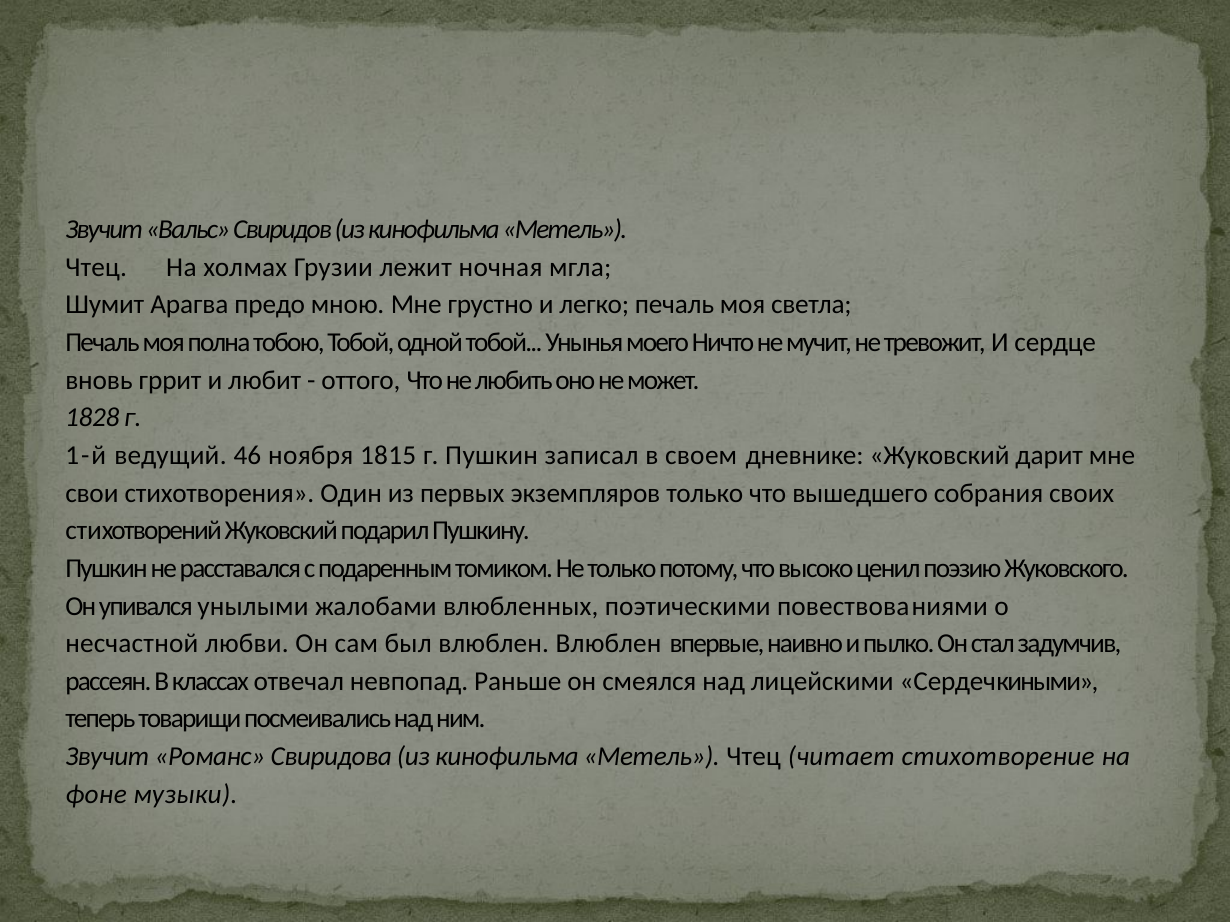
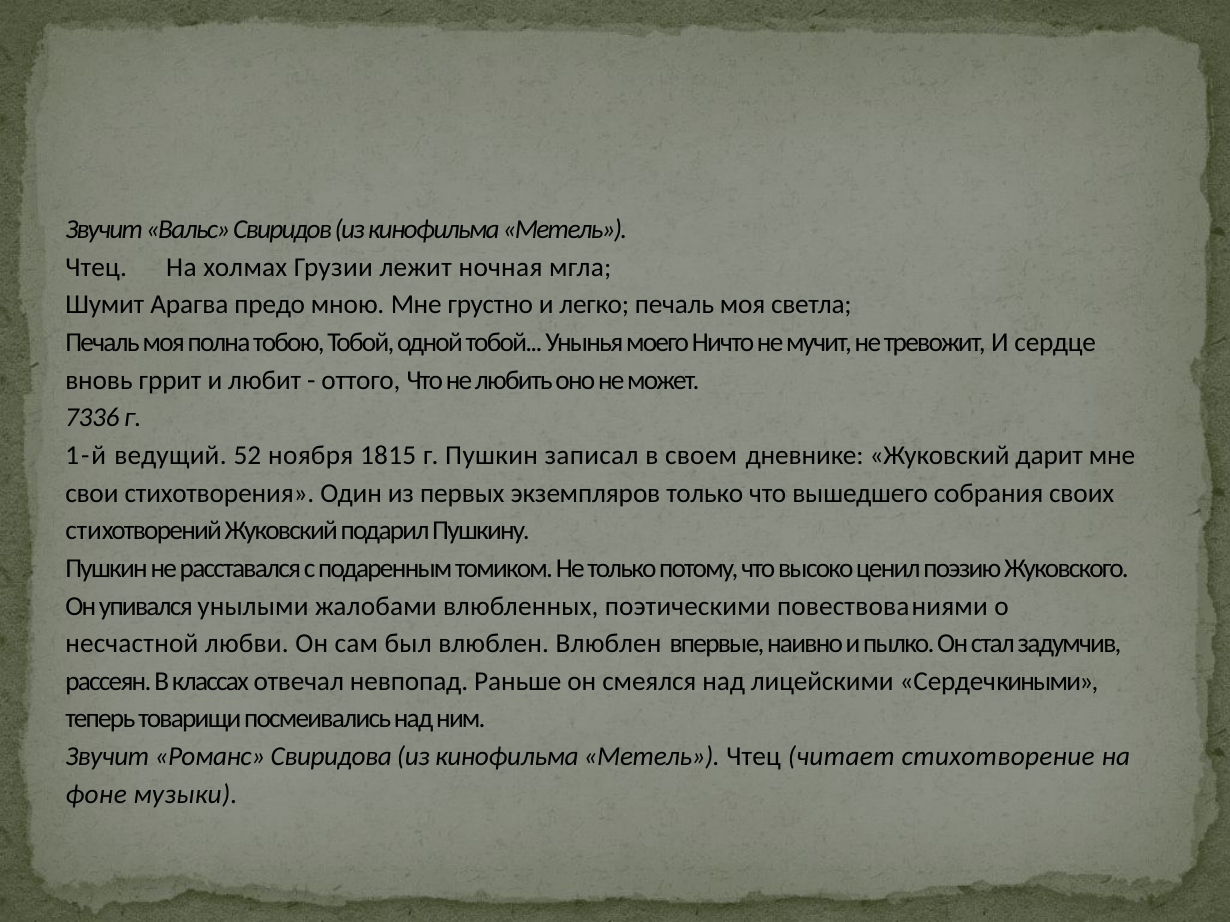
1828: 1828 -> 7336
46: 46 -> 52
